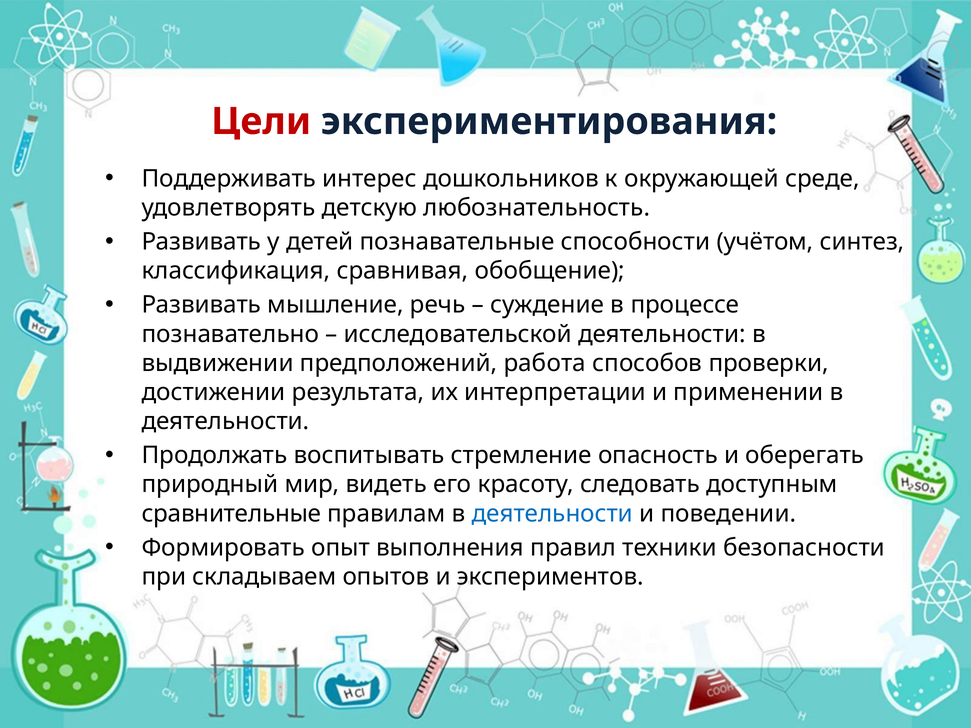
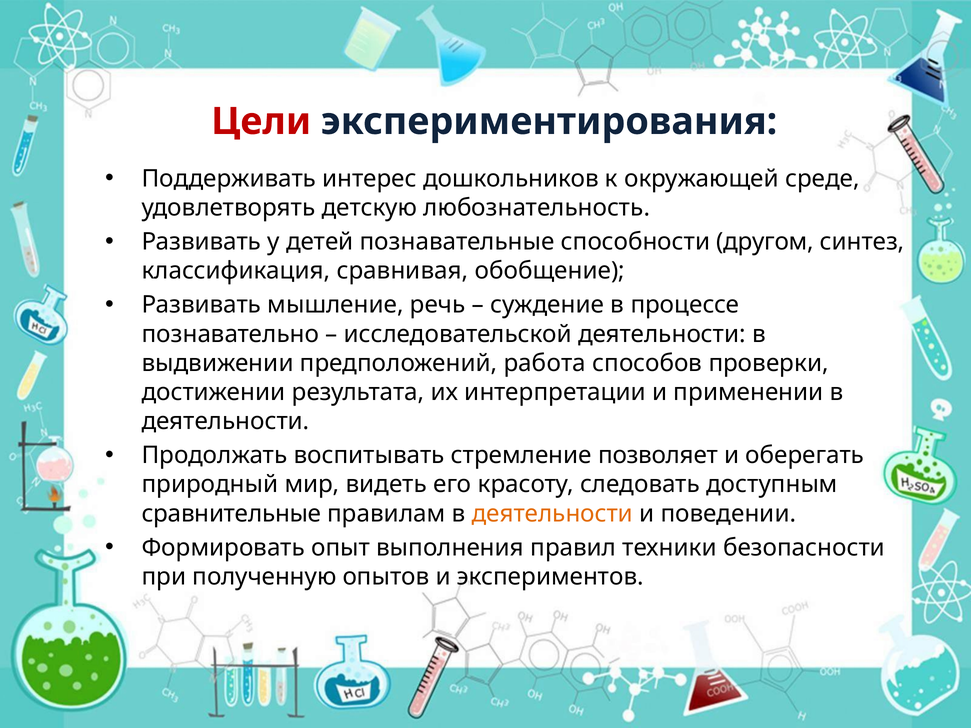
учётом: учётом -> другом
опасность: опасность -> позволяет
деятельности at (552, 514) colour: blue -> orange
складываем: складываем -> полученную
